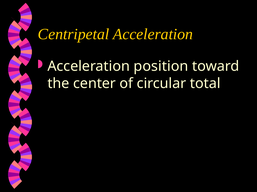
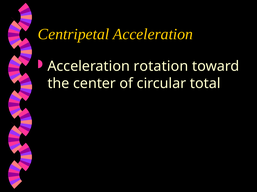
position: position -> rotation
